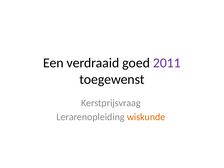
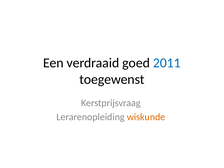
2011 colour: purple -> blue
